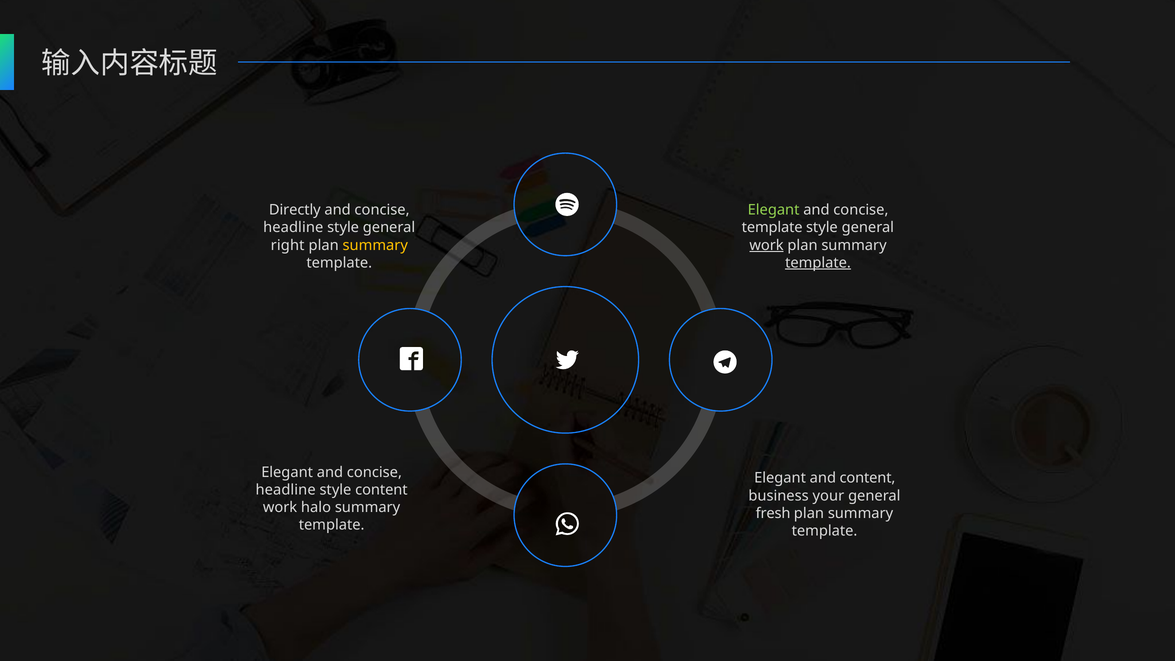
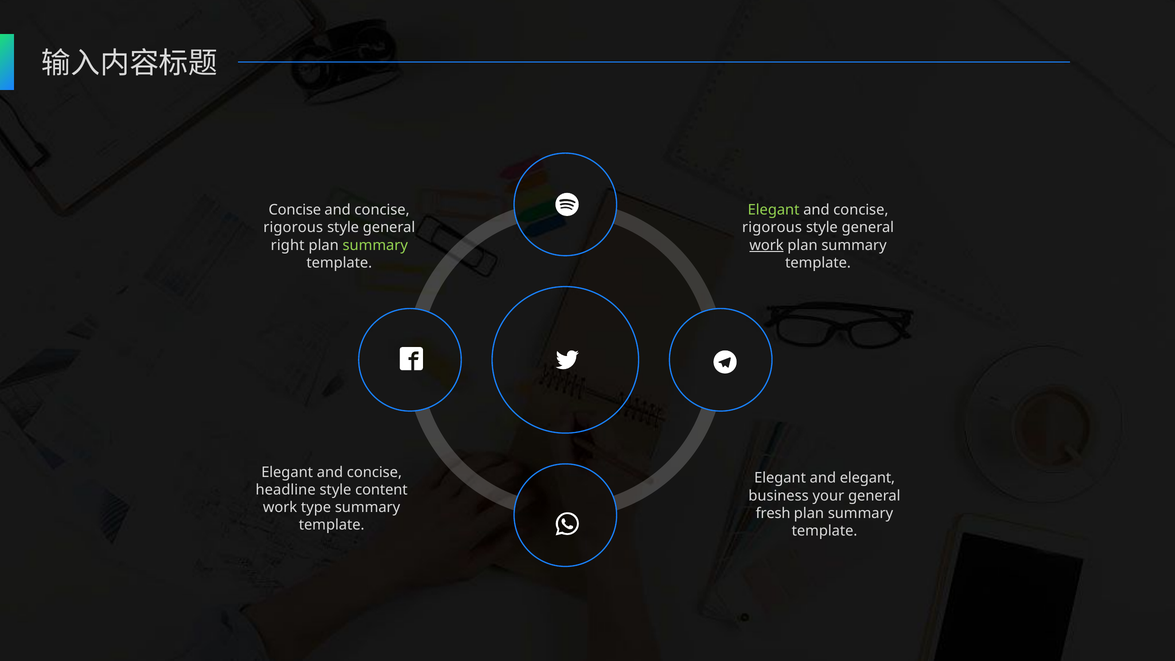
Directly at (295, 210): Directly -> Concise
headline at (293, 228): headline -> rigorous
template at (772, 228): template -> rigorous
summary at (375, 245) colour: yellow -> light green
template at (818, 263) underline: present -> none
and content: content -> elegant
halo: halo -> type
